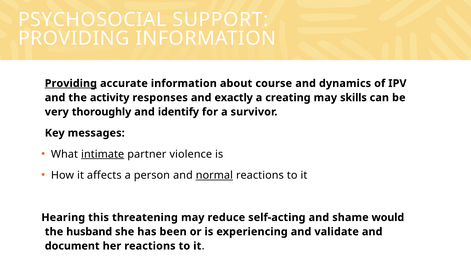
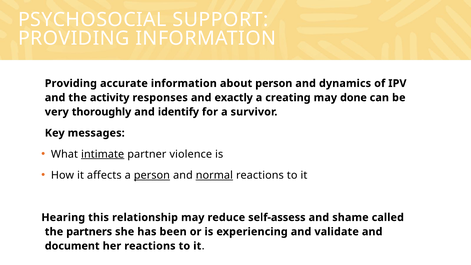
Providing at (71, 83) underline: present -> none
about course: course -> person
skills: skills -> done
person at (152, 175) underline: none -> present
threatening: threatening -> relationship
self-acting: self-acting -> self-assess
would: would -> called
husband: husband -> partners
